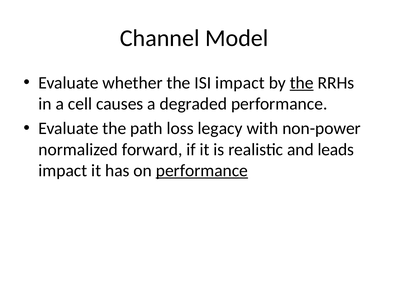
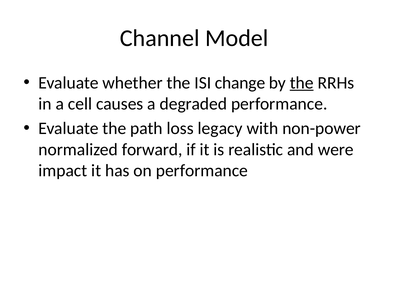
ISI impact: impact -> change
leads: leads -> were
performance at (202, 170) underline: present -> none
